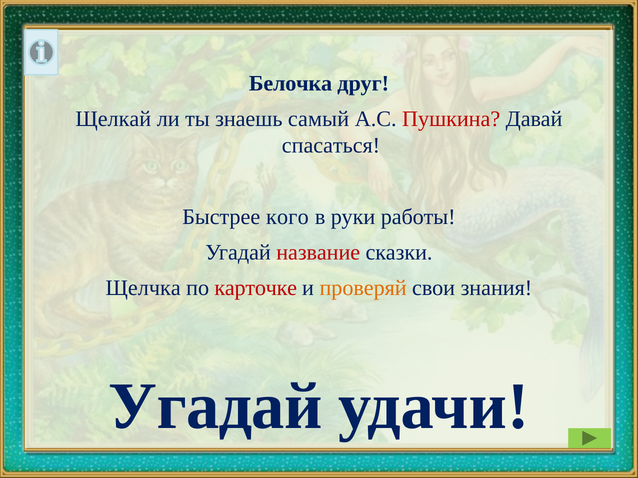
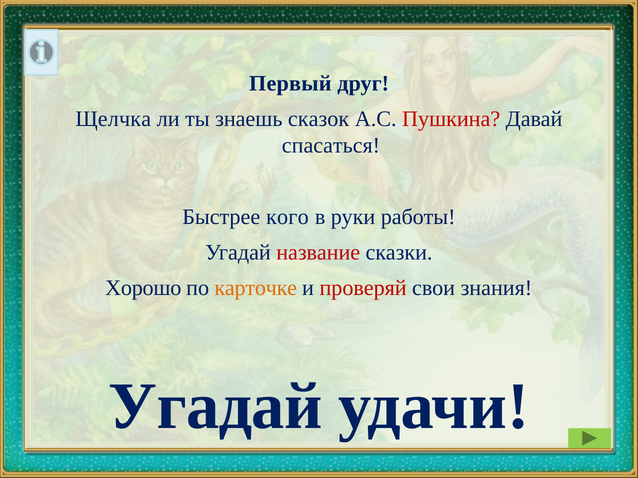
Белочка: Белочка -> Первый
Щелкай: Щелкай -> Щелчка
самый: самый -> сказок
Щелчка: Щелчка -> Хорошо
карточке colour: red -> orange
проверяй colour: orange -> red
